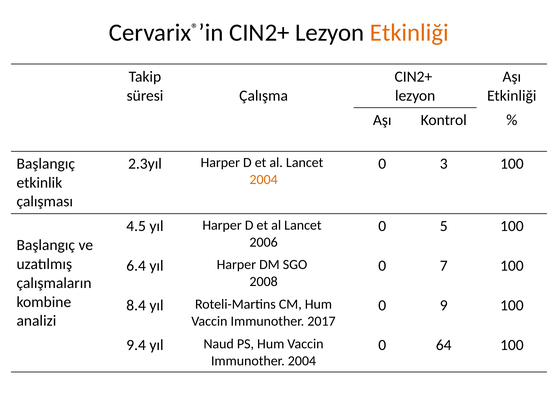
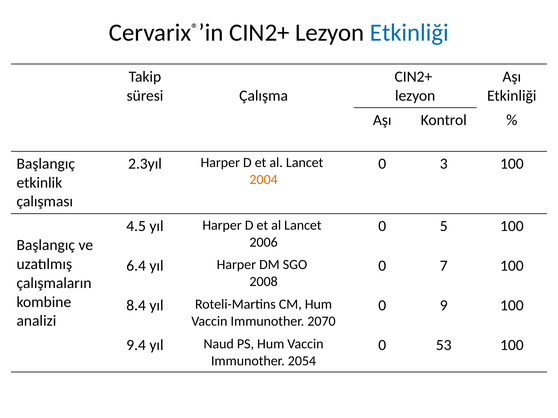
Etkinliği at (409, 33) colour: orange -> blue
2017: 2017 -> 2070
64: 64 -> 53
Immunother 2004: 2004 -> 2054
